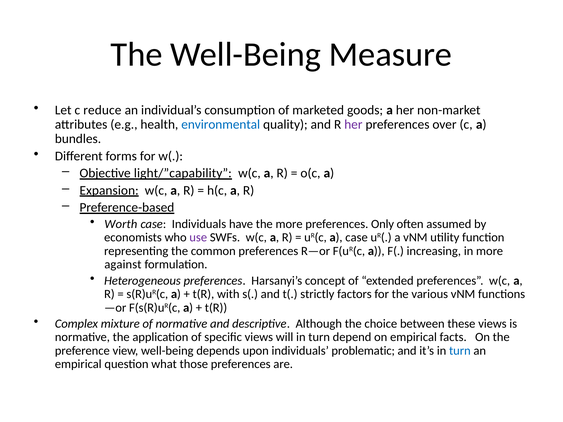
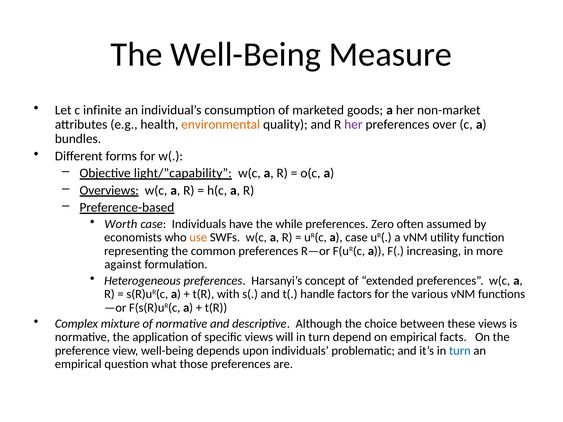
reduce: reduce -> infinite
environmental colour: blue -> orange
Expansion: Expansion -> Overviews
the more: more -> while
Only: Only -> Zero
use colour: purple -> orange
strictly: strictly -> handle
